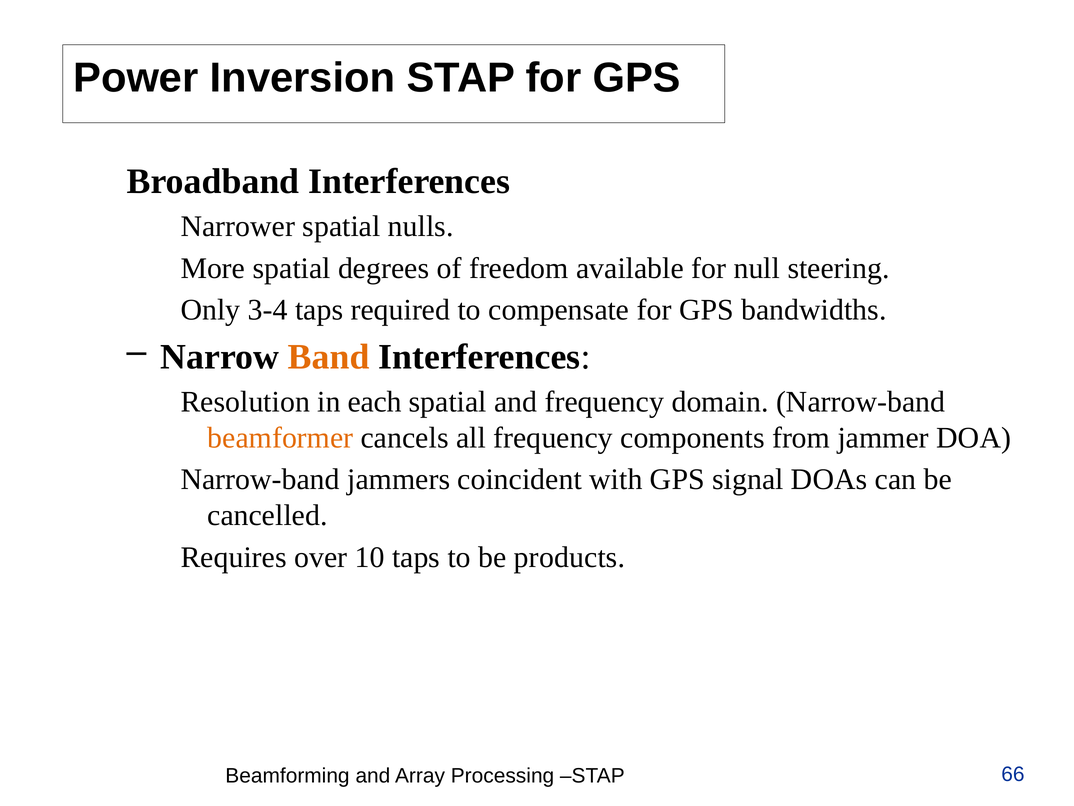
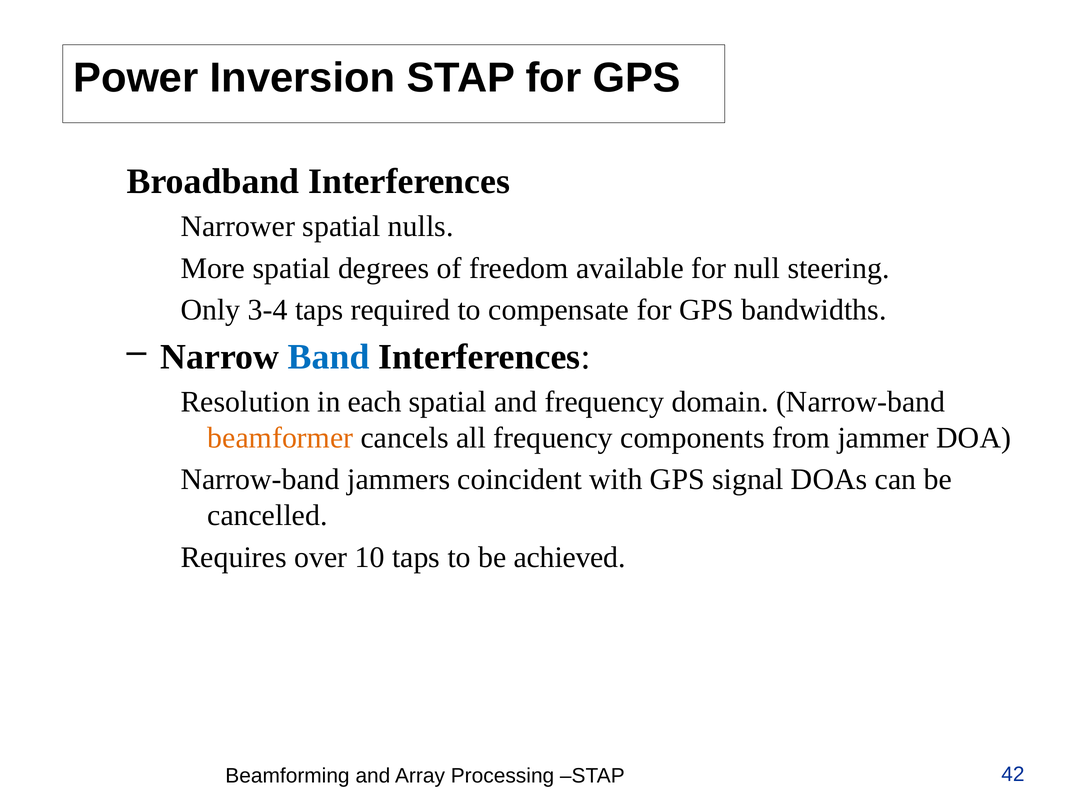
Band colour: orange -> blue
products: products -> achieved
66: 66 -> 42
